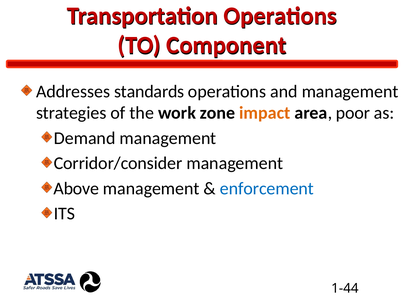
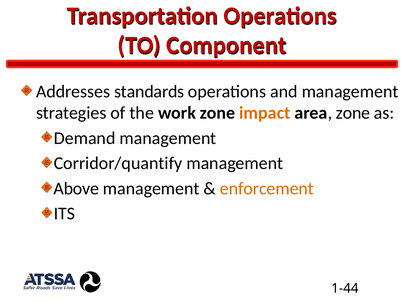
area poor: poor -> zone
Corridor/consider: Corridor/consider -> Corridor/quantify
enforcement colour: blue -> orange
